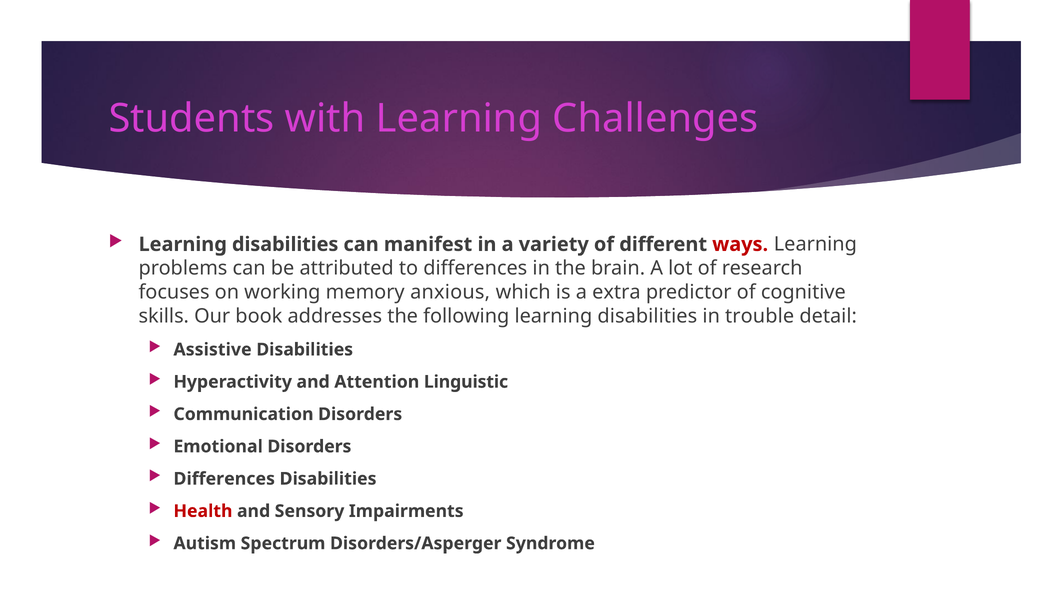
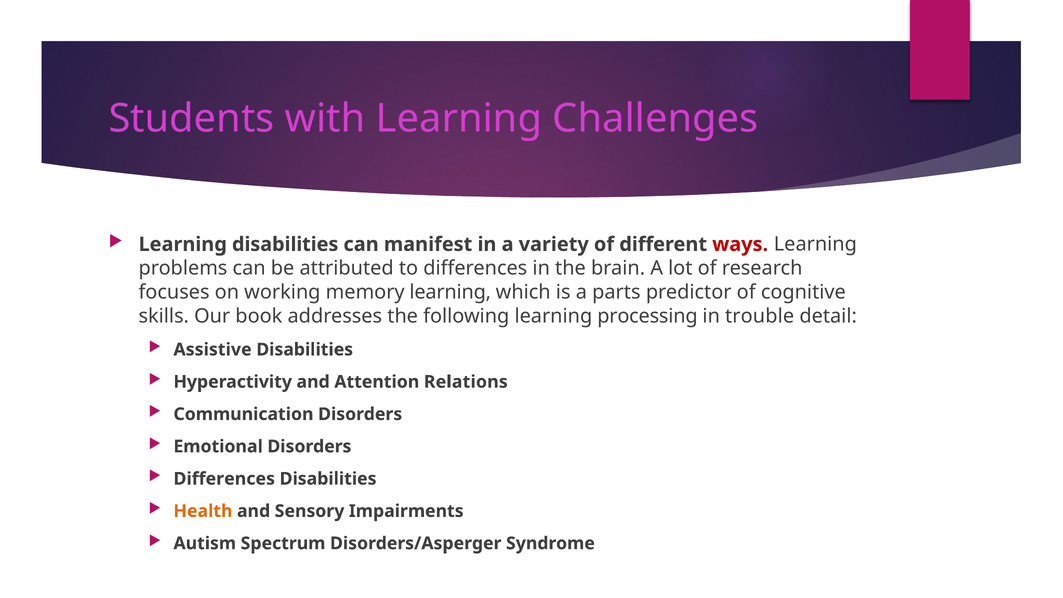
memory anxious: anxious -> learning
extra: extra -> parts
following learning disabilities: disabilities -> processing
Linguistic: Linguistic -> Relations
Health colour: red -> orange
